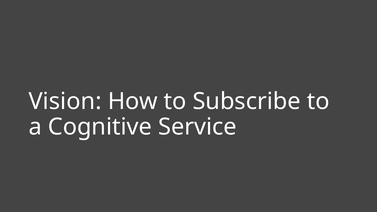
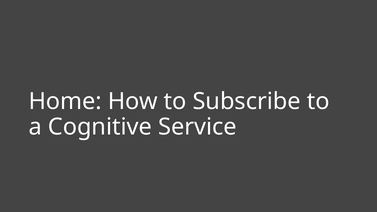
Vision: Vision -> Home
